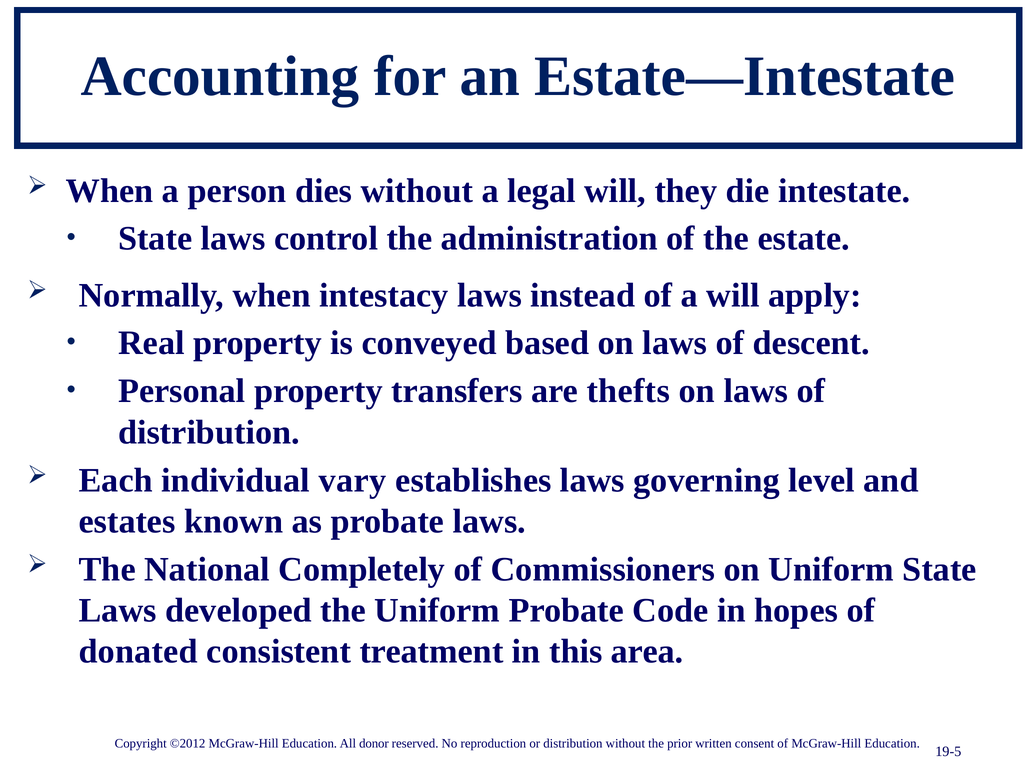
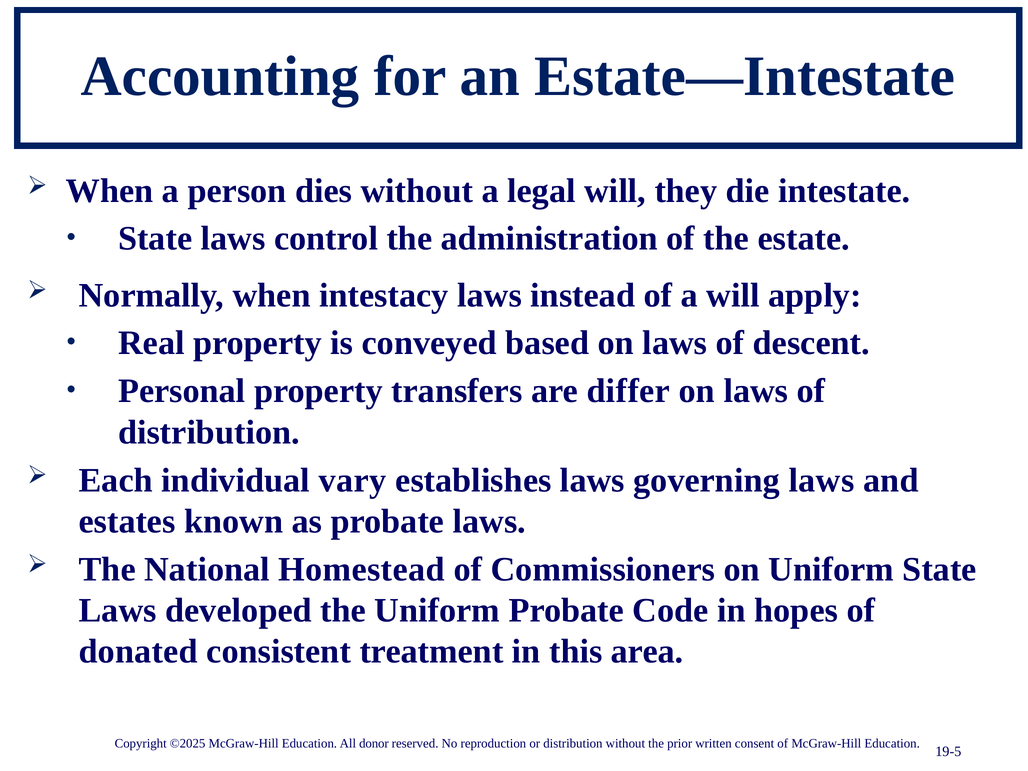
thefts: thefts -> differ
governing level: level -> laws
Completely: Completely -> Homestead
©2012: ©2012 -> ©2025
